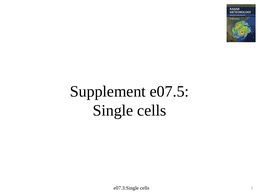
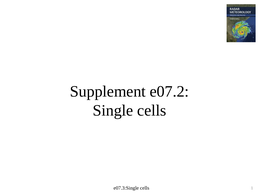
e07.5: e07.5 -> e07.2
